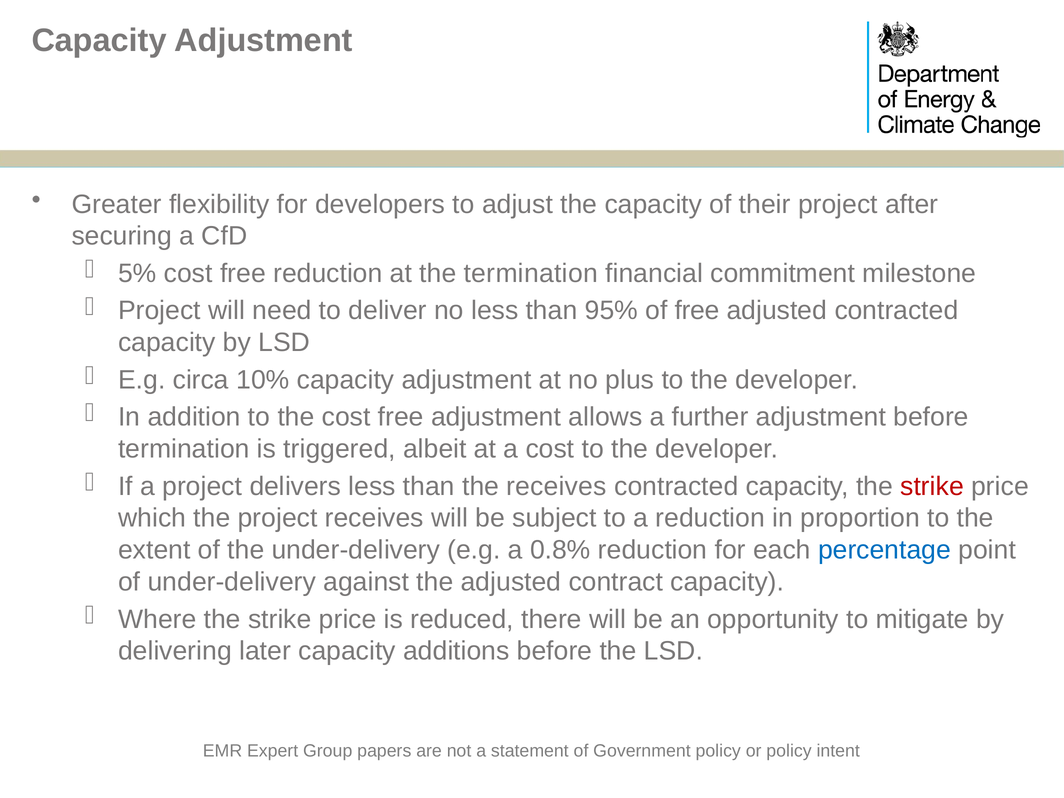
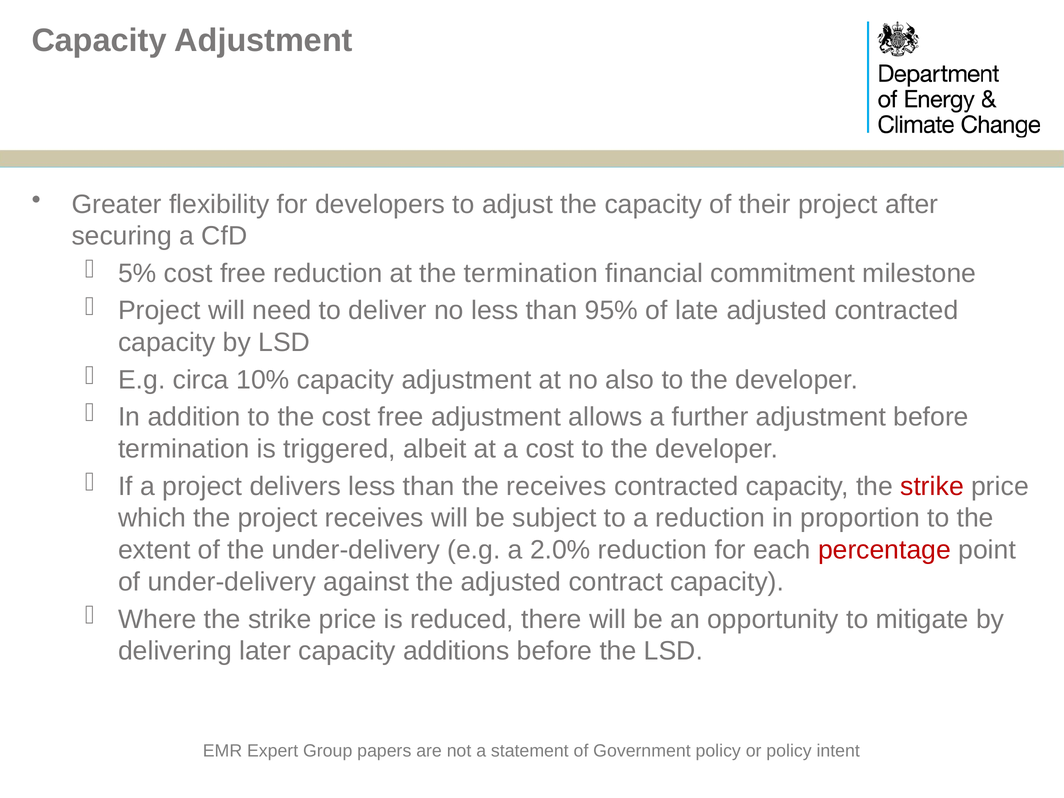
of free: free -> late
plus: plus -> also
0.8%: 0.8% -> 2.0%
percentage colour: blue -> red
